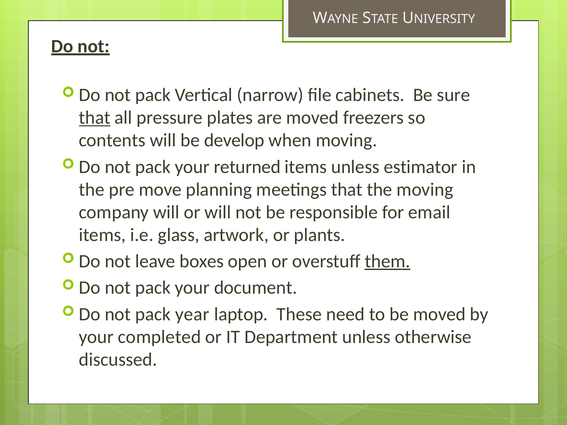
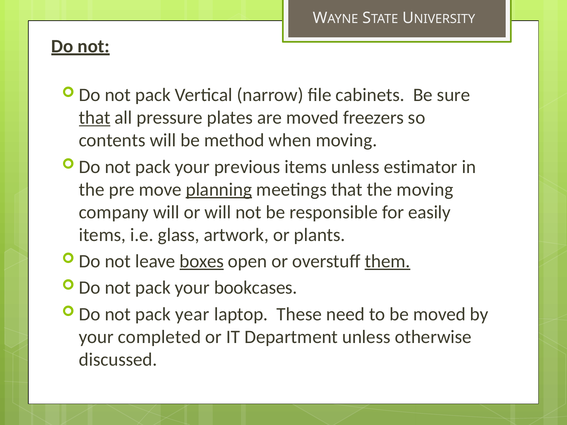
develop: develop -> method
returned: returned -> previous
planning underline: none -> present
email: email -> easily
boxes underline: none -> present
document: document -> bookcases
